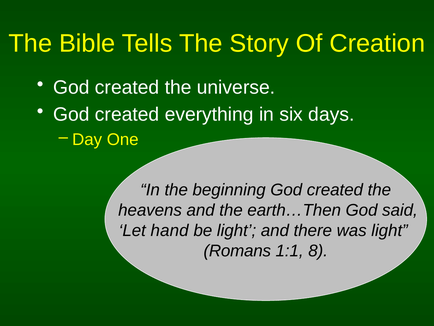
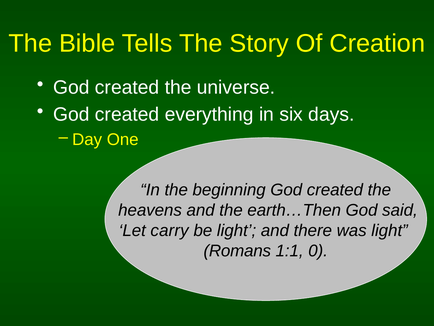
hand: hand -> carry
8: 8 -> 0
